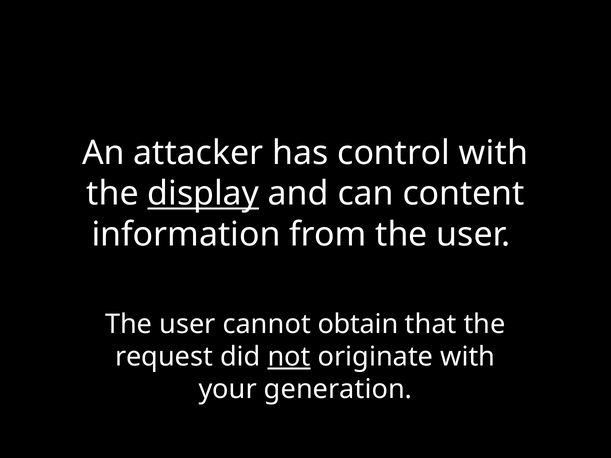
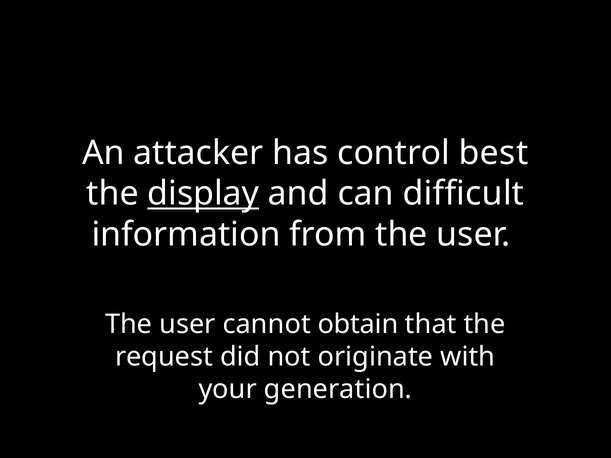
control with: with -> best
content: content -> difficult
not underline: present -> none
